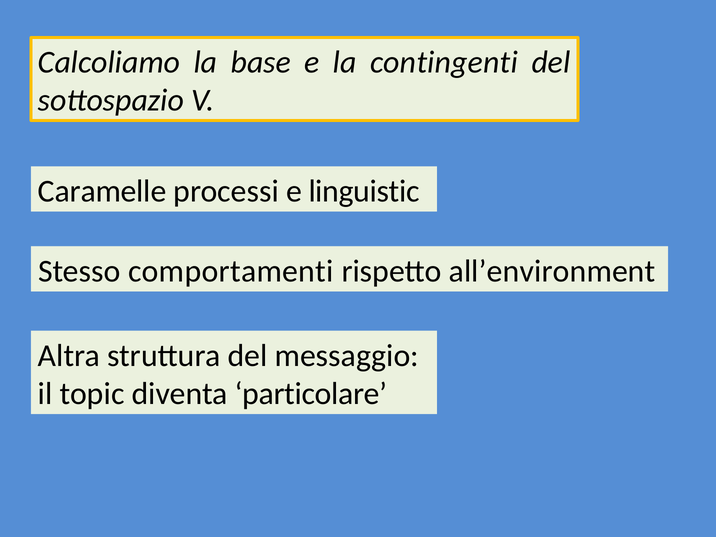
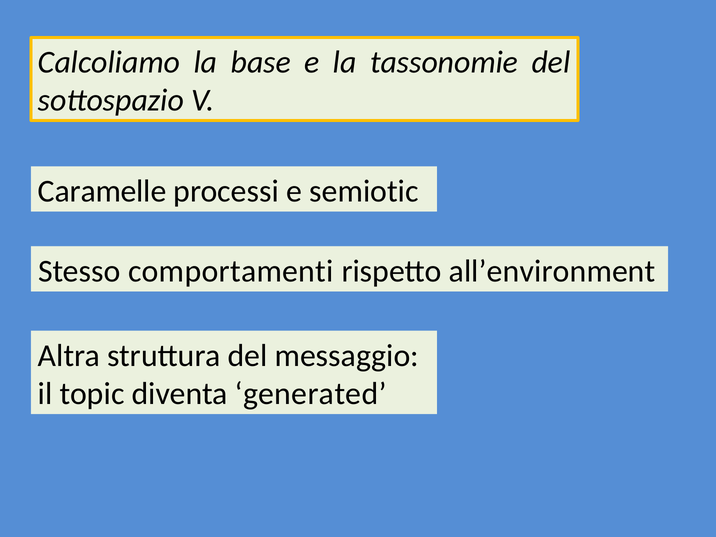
contingenti: contingenti -> tassonomie
linguistic: linguistic -> semiotic
particolare: particolare -> generated
